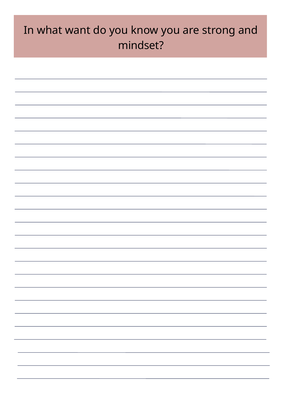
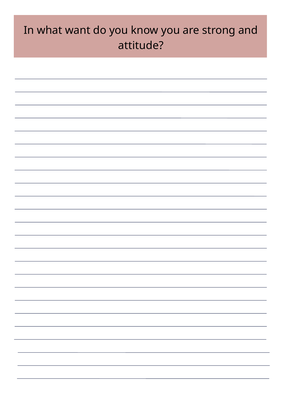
mindset: mindset -> attitude
